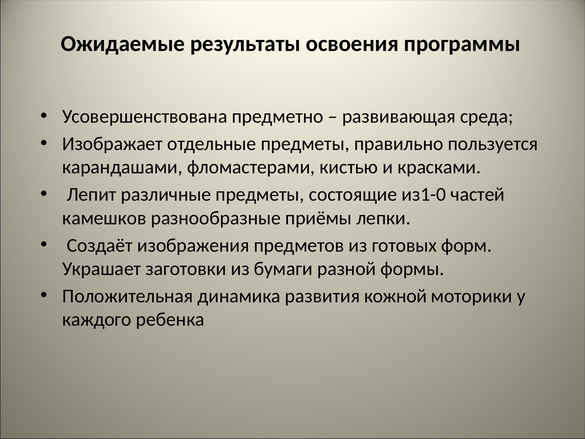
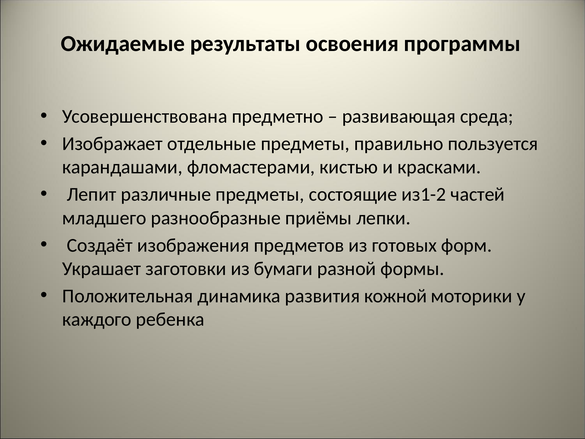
из1-0: из1-0 -> из1-2
камешков: камешков -> младшего
